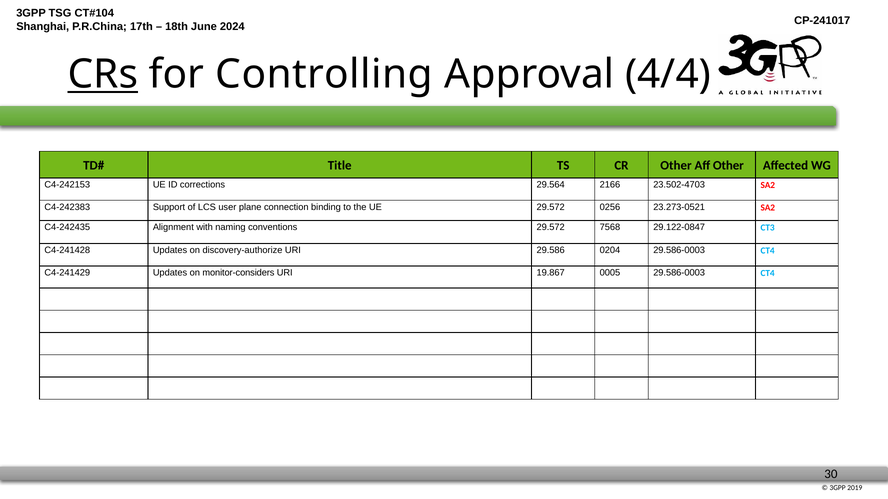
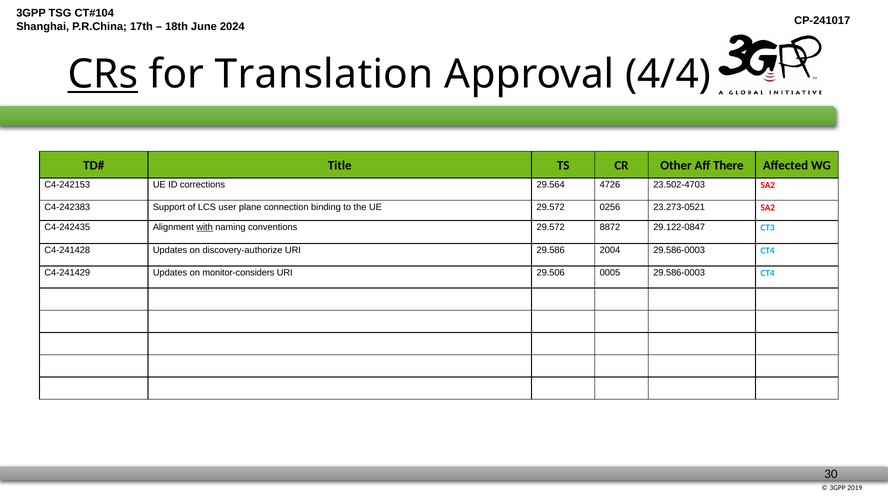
Controlling: Controlling -> Translation
Aff Other: Other -> There
2166: 2166 -> 4726
with underline: none -> present
7568: 7568 -> 8872
0204: 0204 -> 2004
19.867: 19.867 -> 29.506
